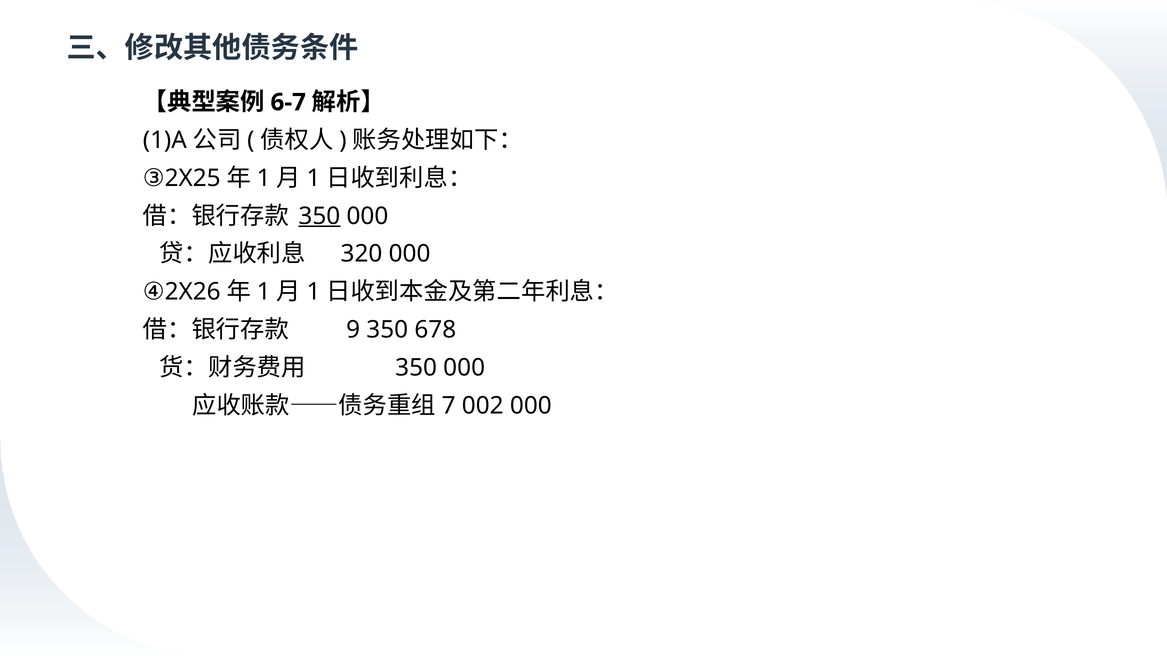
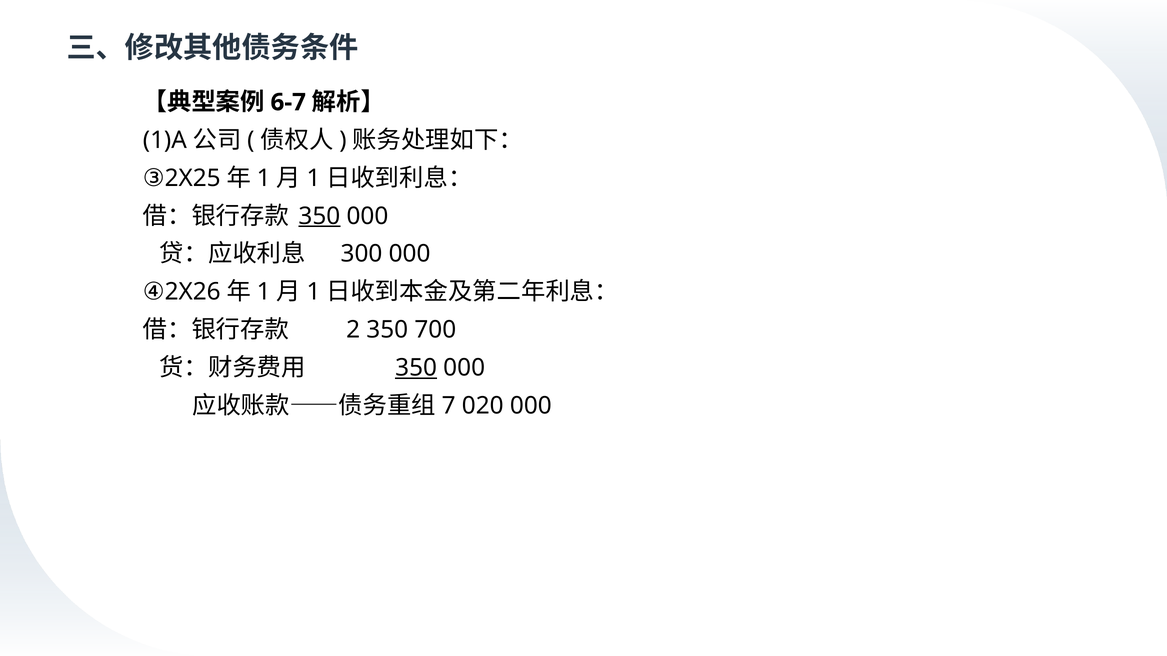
320: 320 -> 300
9: 9 -> 2
678: 678 -> 700
350 at (416, 368) underline: none -> present
002: 002 -> 020
